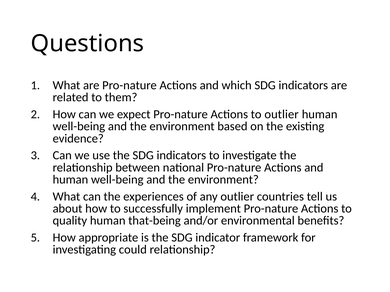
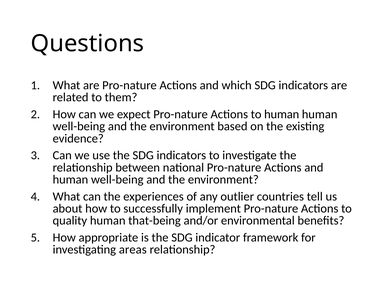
to outlier: outlier -> human
could: could -> areas
